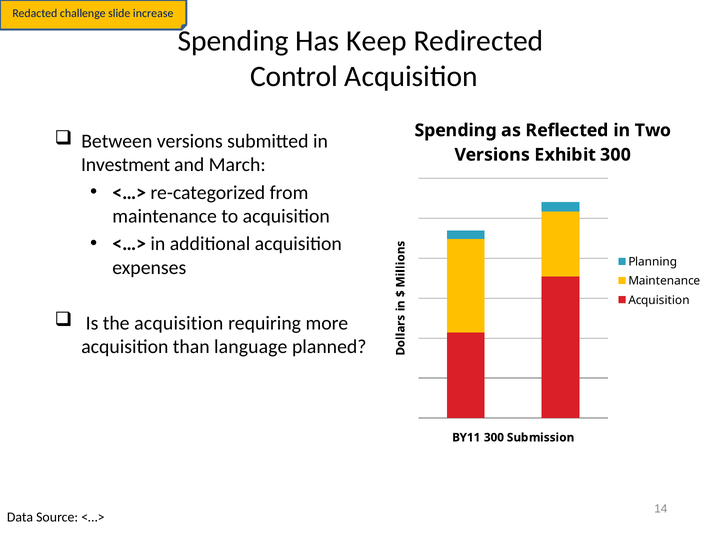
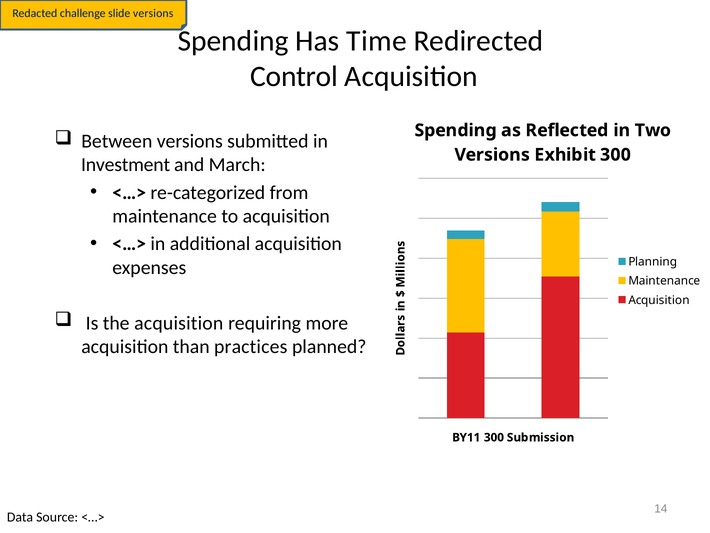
slide increase: increase -> versions
Keep: Keep -> Time
language: language -> practices
